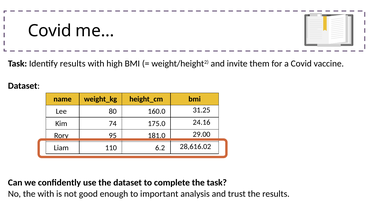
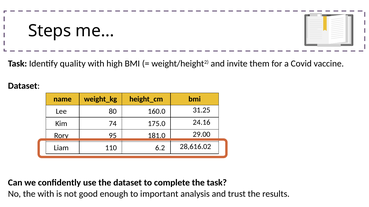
Covid at (50, 31): Covid -> Steps
Identify results: results -> quality
